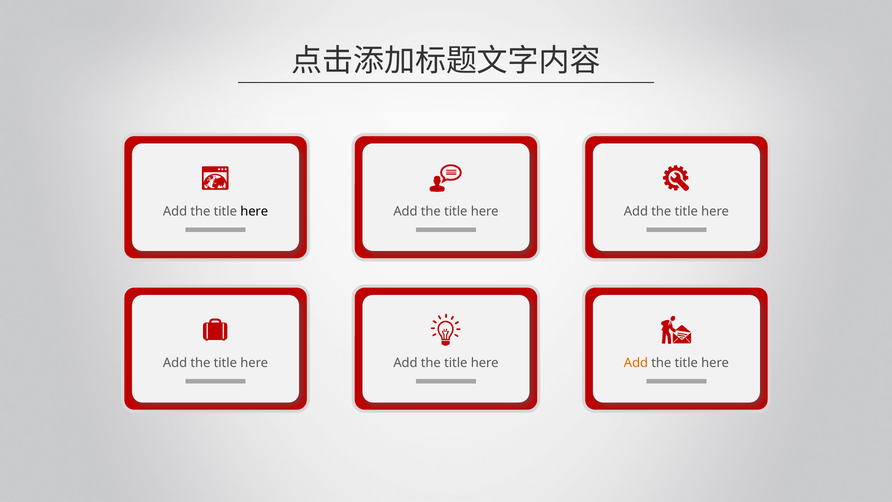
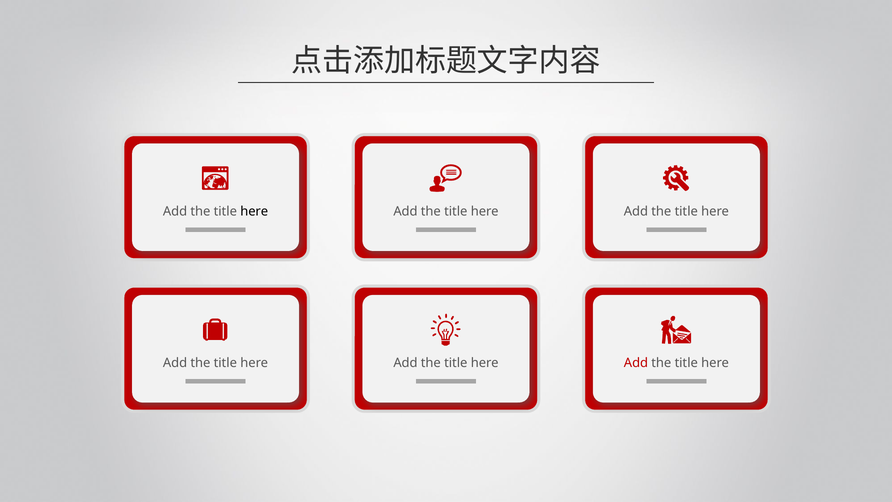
Add at (636, 363) colour: orange -> red
